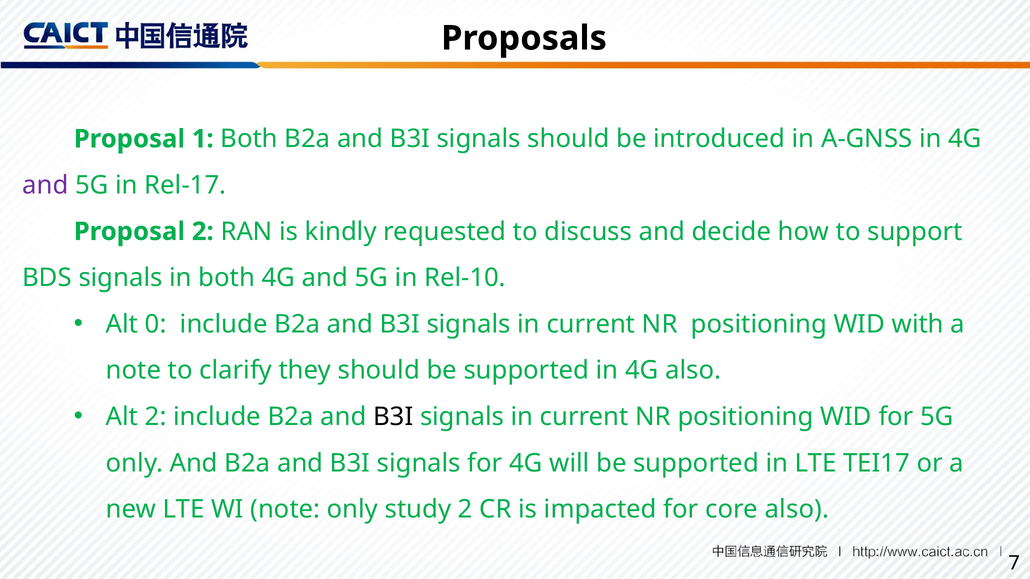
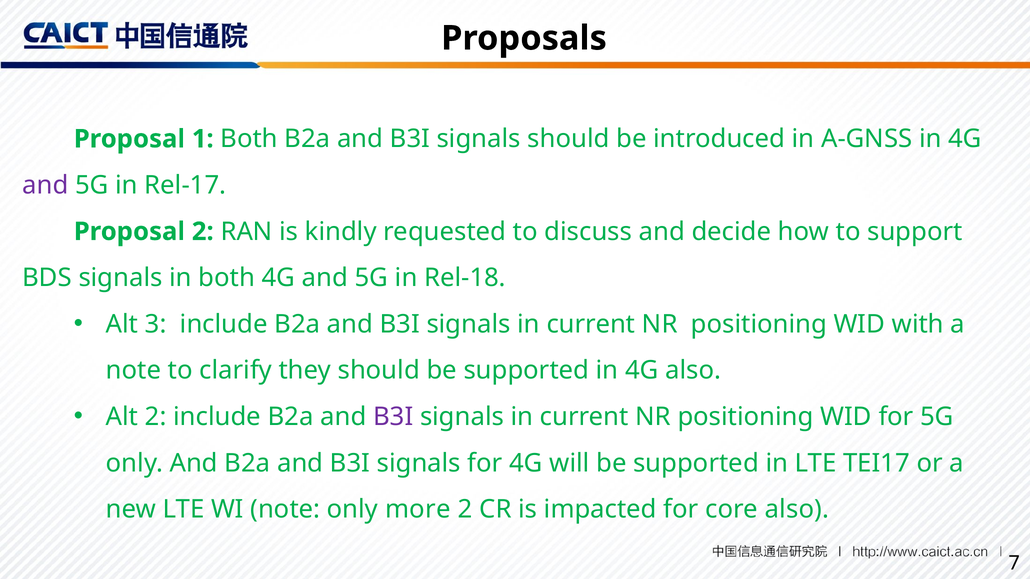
Rel-10: Rel-10 -> Rel-18
0: 0 -> 3
B3I at (393, 417) colour: black -> purple
study: study -> more
